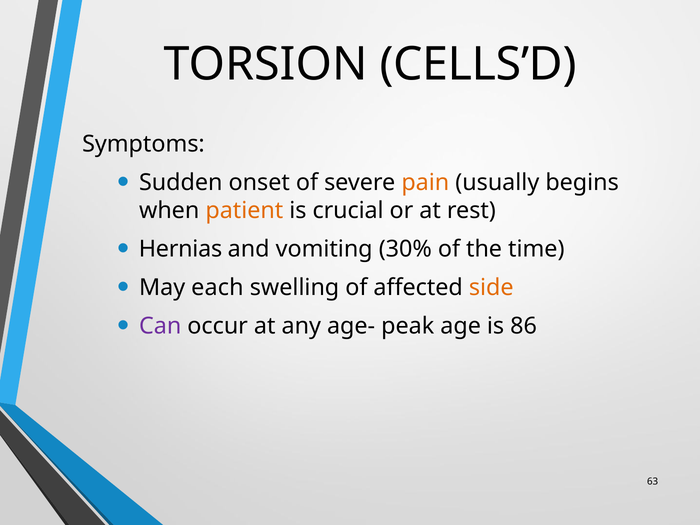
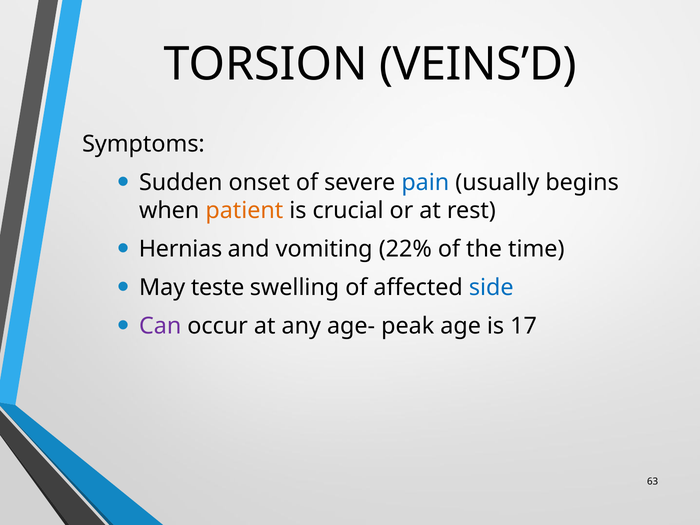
CELLS’D: CELLS’D -> VEINS’D
pain colour: orange -> blue
30%: 30% -> 22%
each: each -> teste
side colour: orange -> blue
86: 86 -> 17
